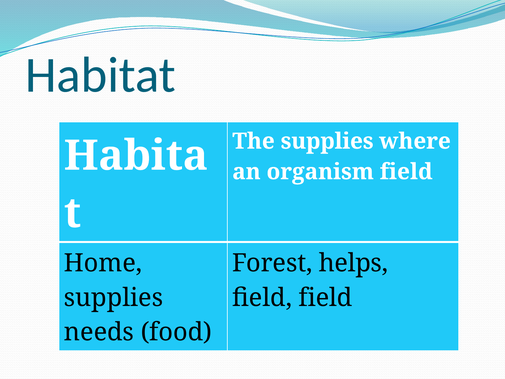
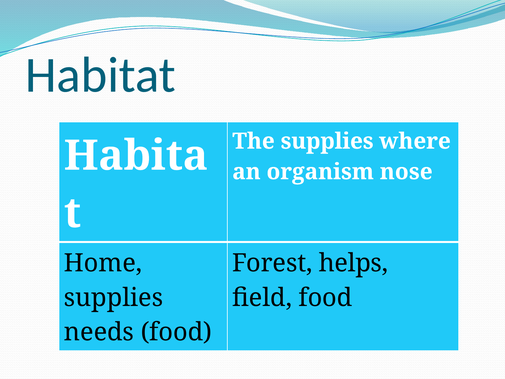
organism field: field -> nose
field field: field -> food
